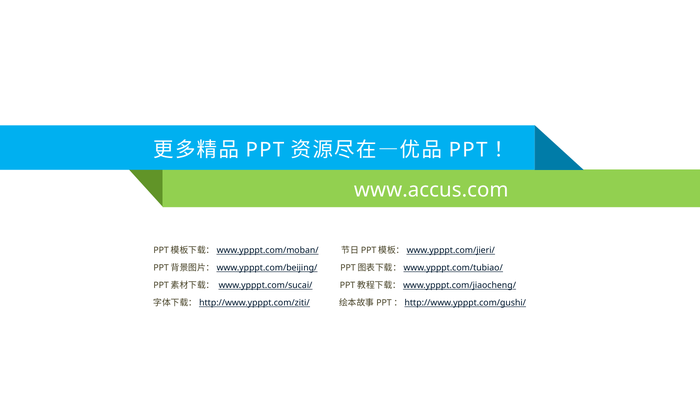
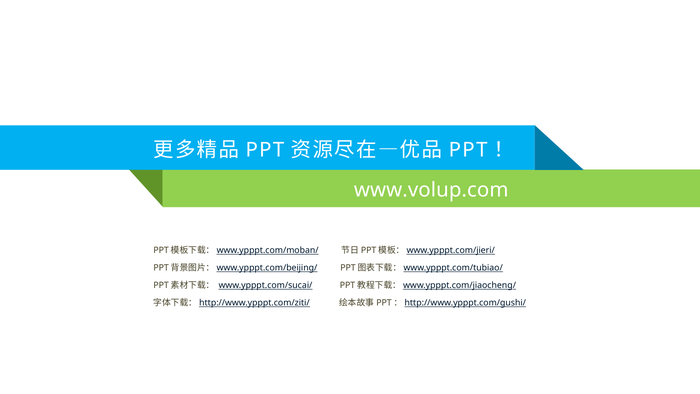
www.accus.com: www.accus.com -> www.volup.com
